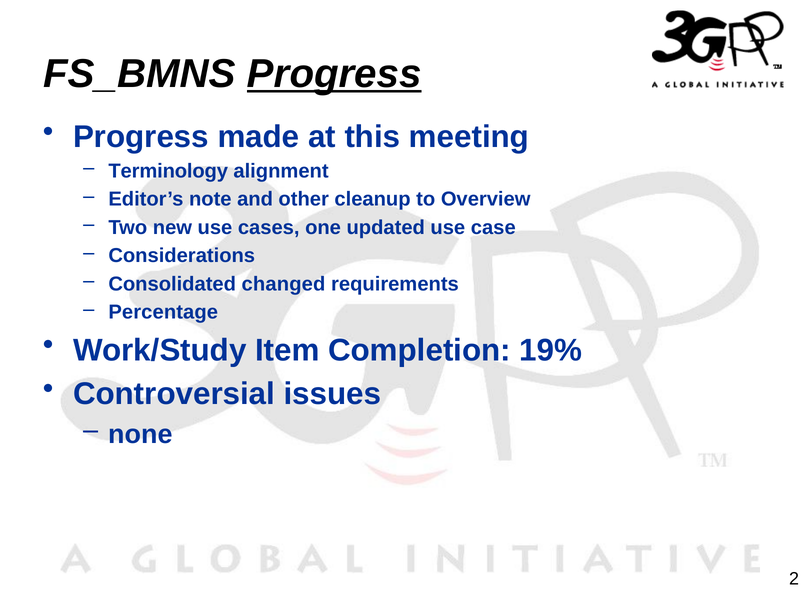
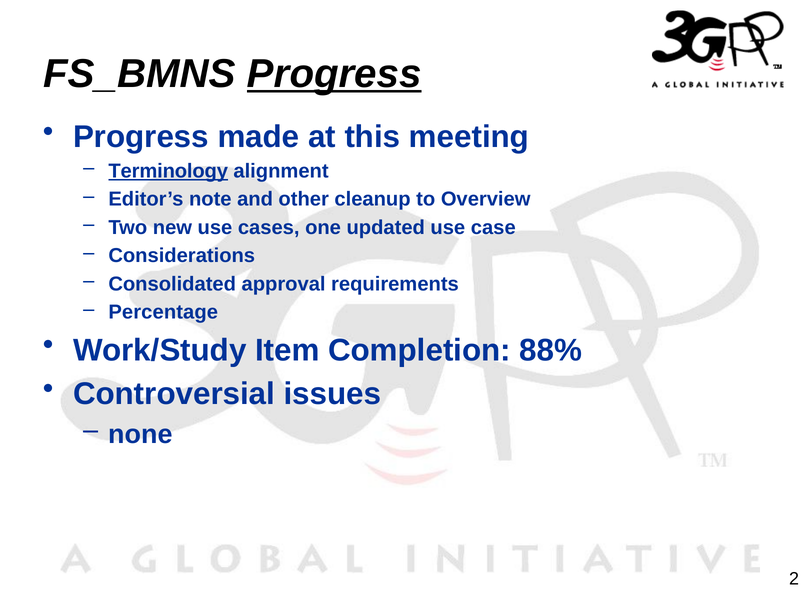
Terminology underline: none -> present
changed: changed -> approval
19%: 19% -> 88%
